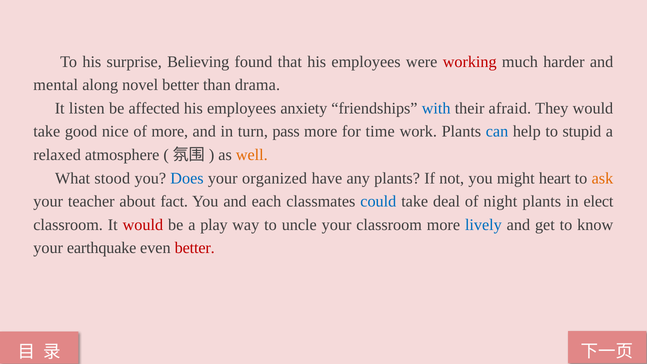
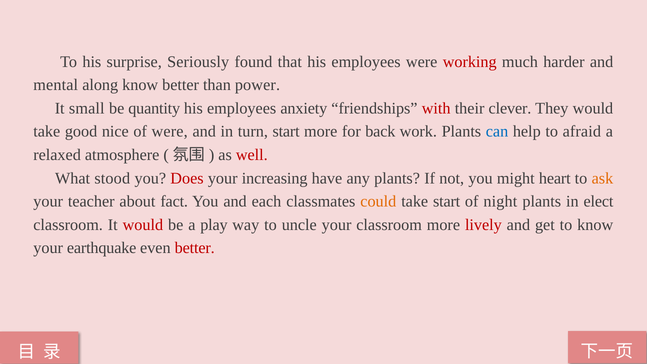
Believing: Believing -> Seriously
along novel: novel -> know
drama: drama -> power
listen: listen -> small
affected: affected -> quantity
with colour: blue -> red
afraid: afraid -> clever
of more: more -> were
turn pass: pass -> start
time: time -> back
stupid: stupid -> afraid
well colour: orange -> red
Does colour: blue -> red
organized: organized -> increasing
could colour: blue -> orange
take deal: deal -> start
lively colour: blue -> red
